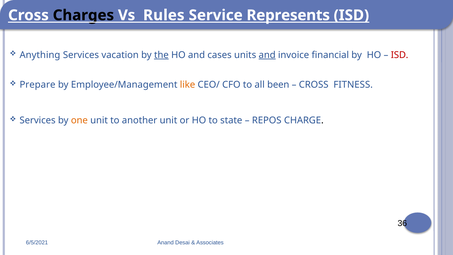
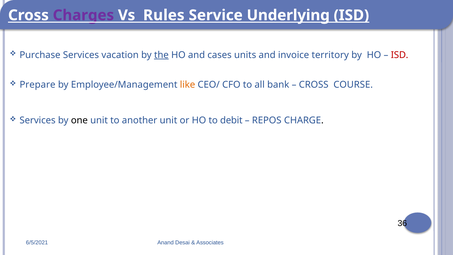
Charges colour: black -> purple
Represents: Represents -> Underlying
Anything: Anything -> Purchase
and at (267, 55) underline: present -> none
financial: financial -> territory
been: been -> bank
FITNESS: FITNESS -> COURSE
one colour: orange -> black
state: state -> debit
